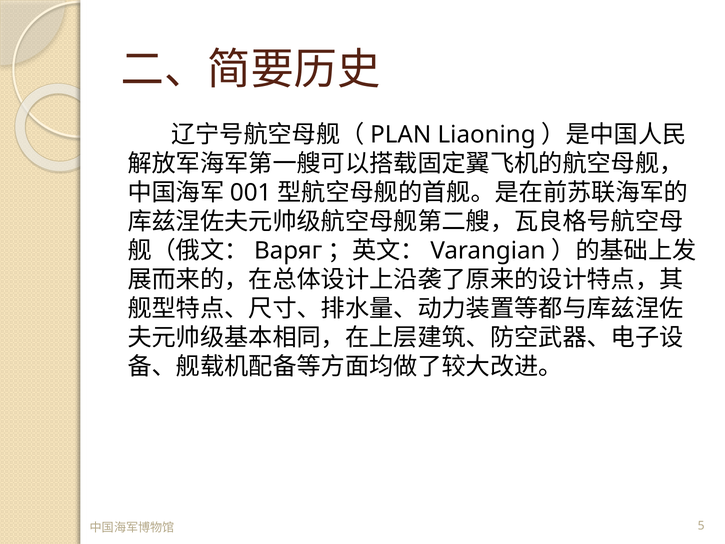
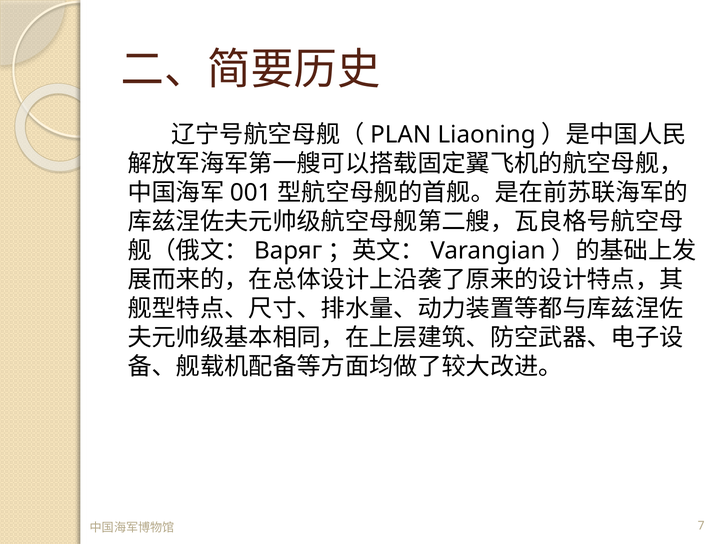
5: 5 -> 7
